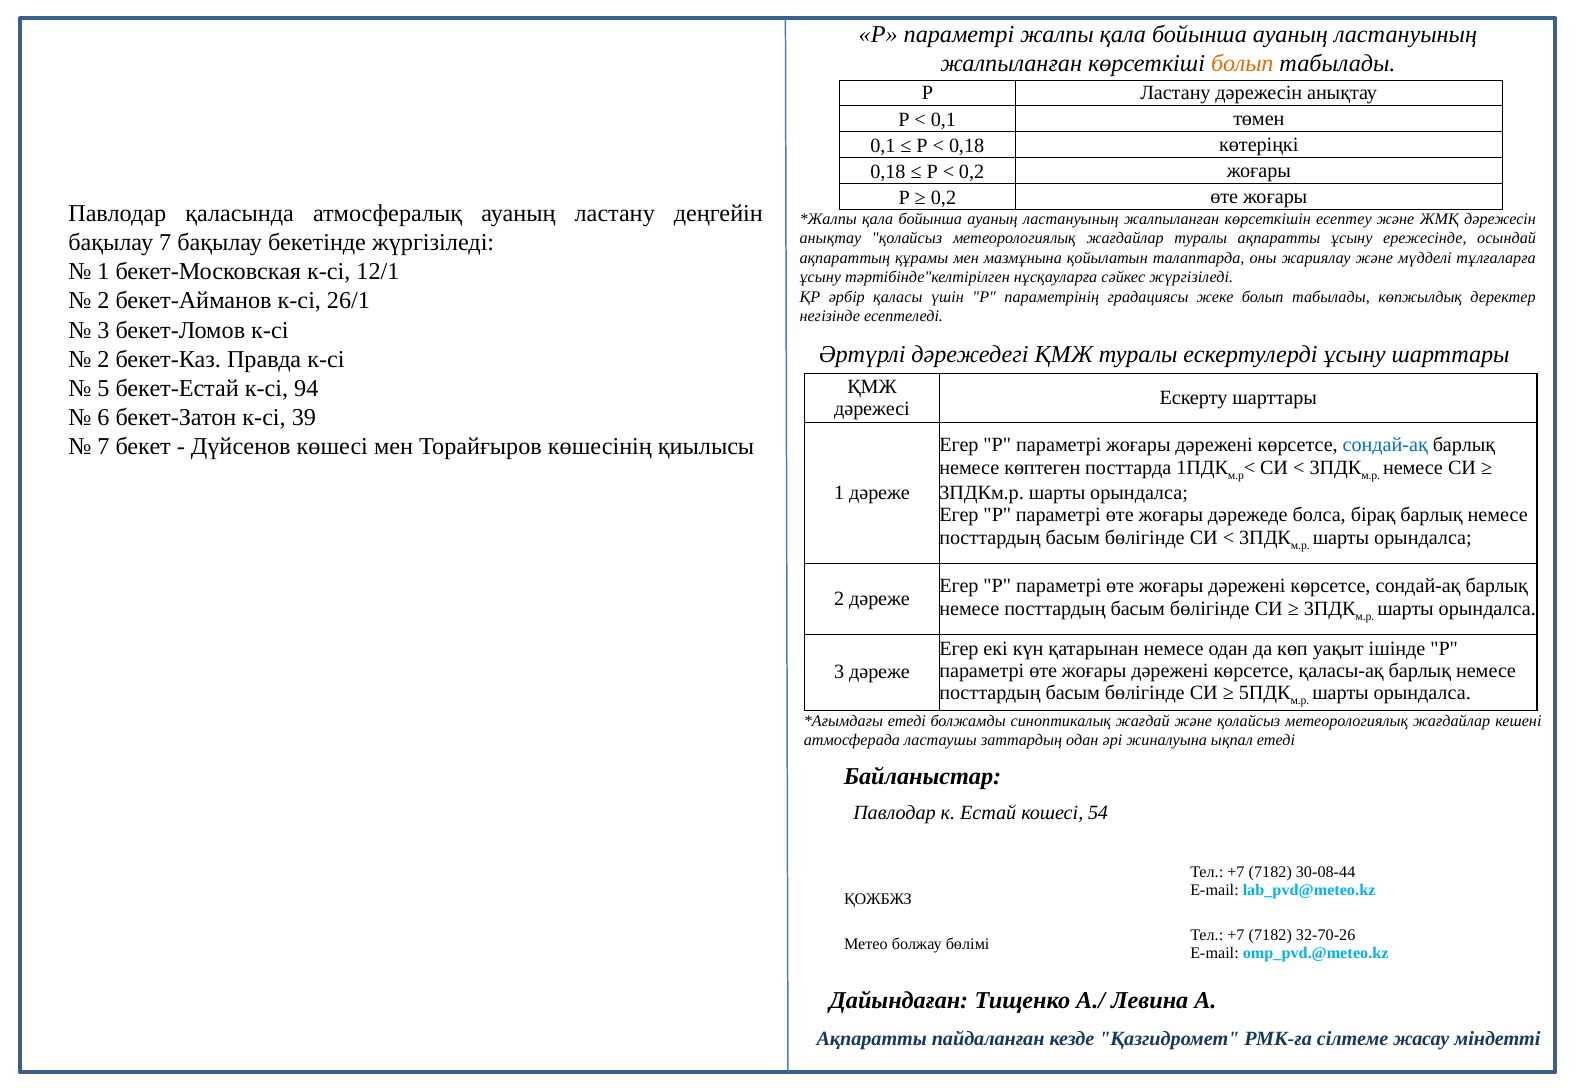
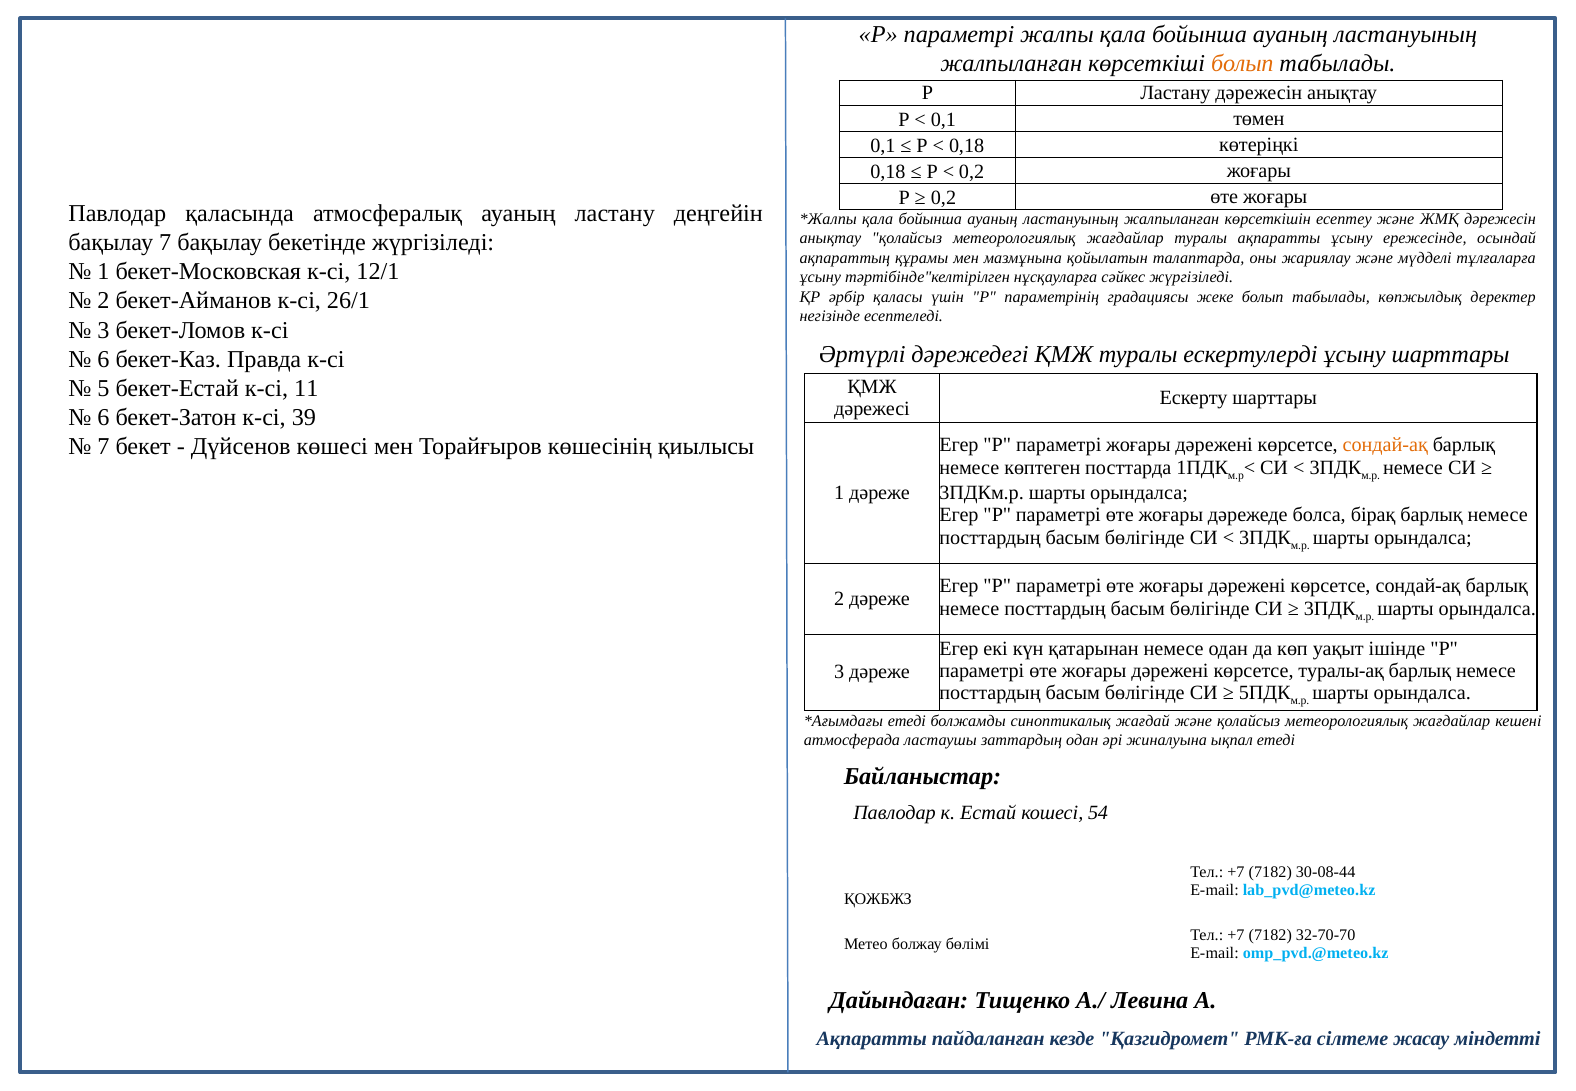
2 at (104, 359): 2 -> 6
94: 94 -> 11
сондай-ақ at (1385, 445) colour: blue -> orange
қаласы-ақ: қаласы-ақ -> туралы-ақ
32-70-26: 32-70-26 -> 32-70-70
